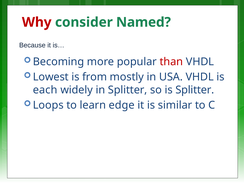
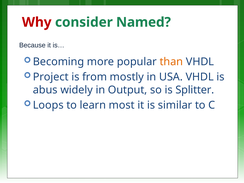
than colour: red -> orange
Lowest: Lowest -> Project
each: each -> abus
in Splitter: Splitter -> Output
edge: edge -> most
